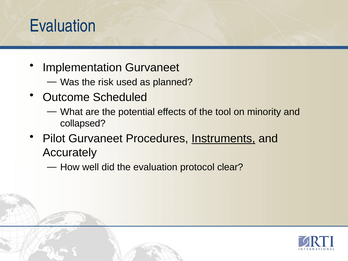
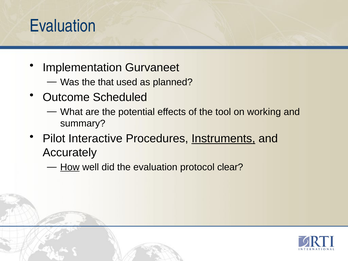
risk: risk -> that
minority: minority -> working
collapsed: collapsed -> summary
Pilot Gurvaneet: Gurvaneet -> Interactive
How underline: none -> present
